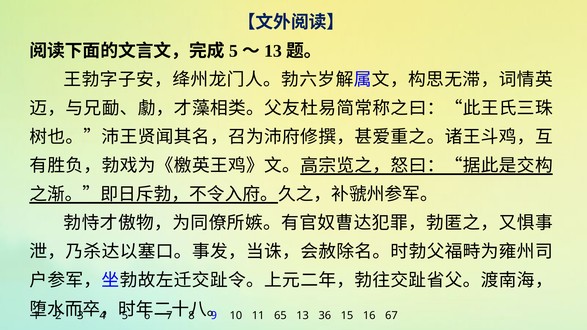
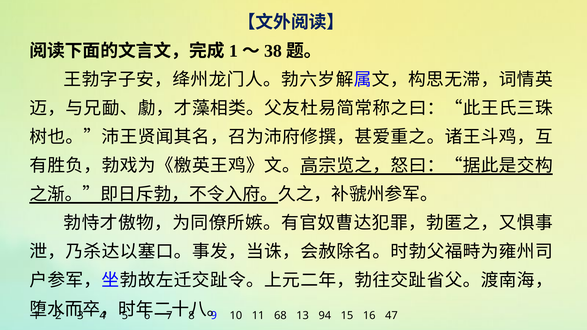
5 at (233, 51): 5 -> 1
13 at (273, 51): 13 -> 38
65: 65 -> 68
36: 36 -> 94
67: 67 -> 47
